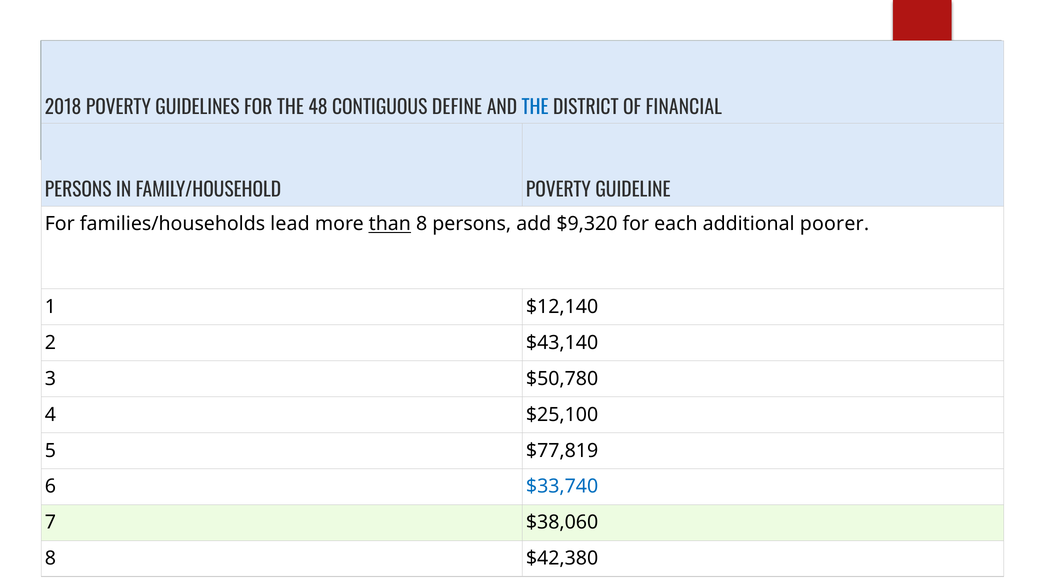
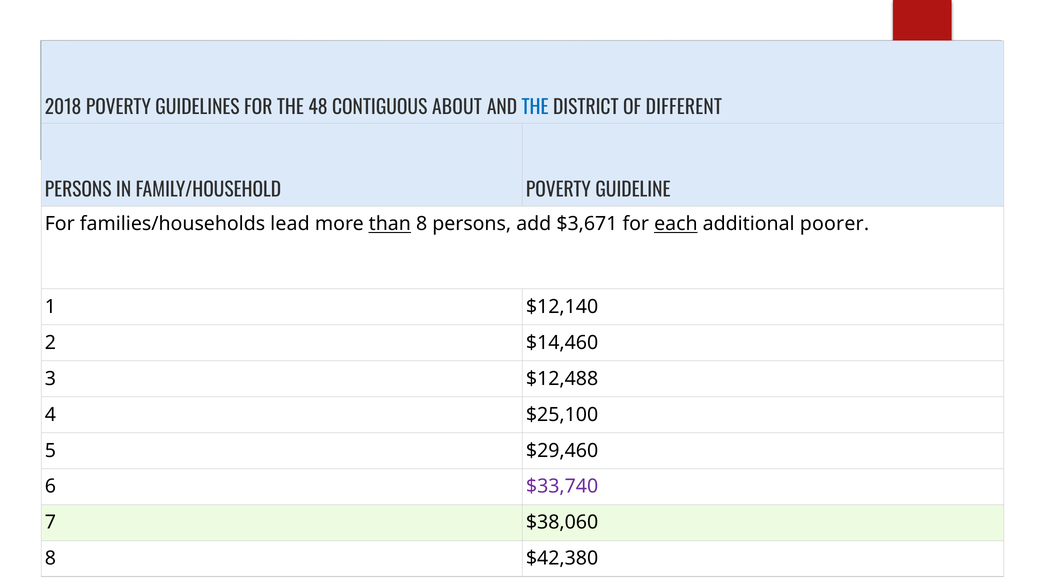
DEFINE: DEFINE -> ABOUT
FINANCIAL: FINANCIAL -> DIFFERENT
$9,320: $9,320 -> $3,671
each underline: none -> present
$43,140: $43,140 -> $14,460
$50,780: $50,780 -> $12,488
$77,819: $77,819 -> $29,460
$33,740 colour: blue -> purple
